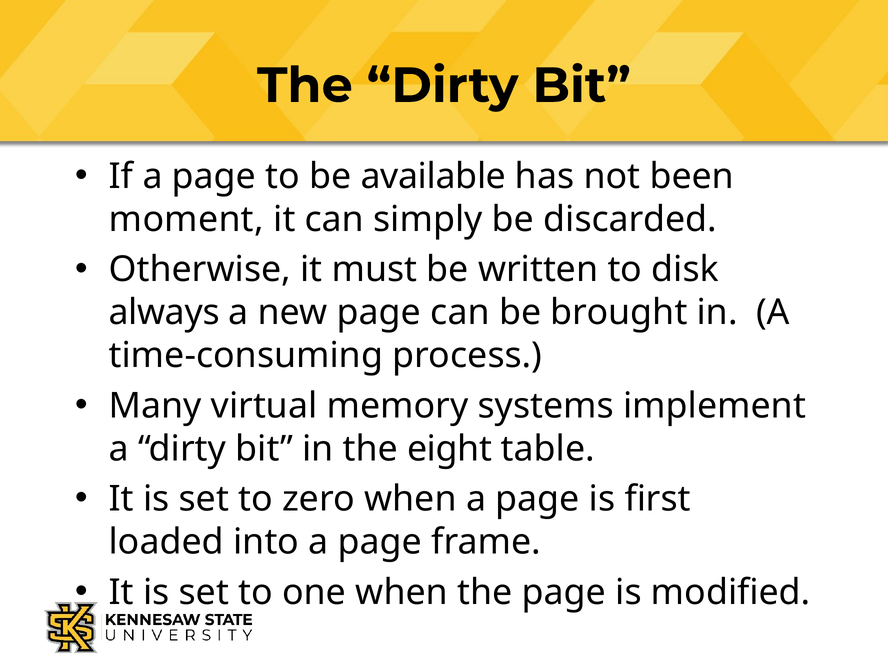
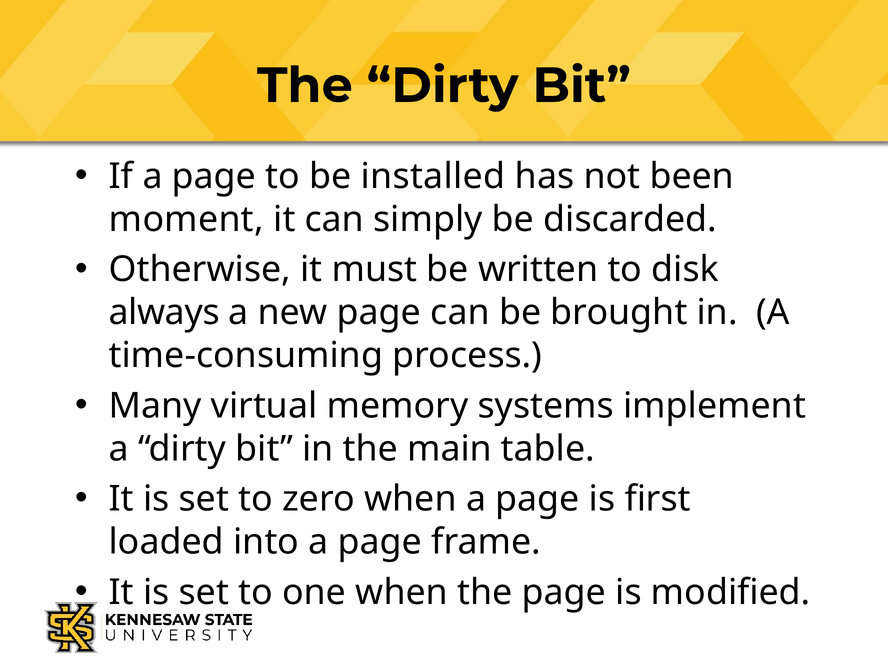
available: available -> installed
eight: eight -> main
